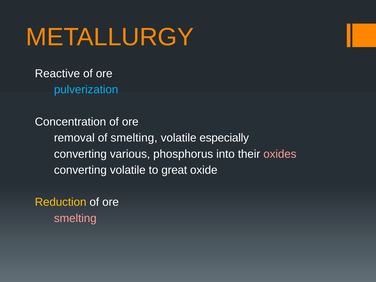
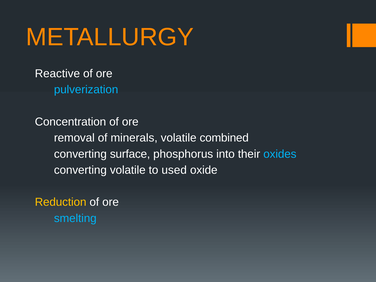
of smelting: smelting -> minerals
especially: especially -> combined
various: various -> surface
oxides colour: pink -> light blue
great: great -> used
smelting at (75, 218) colour: pink -> light blue
